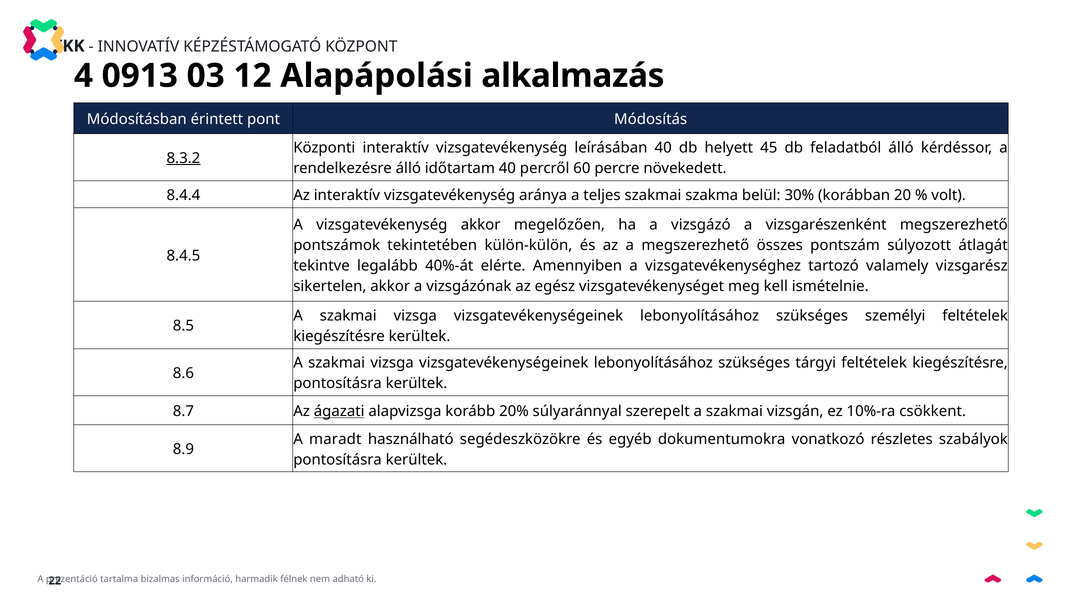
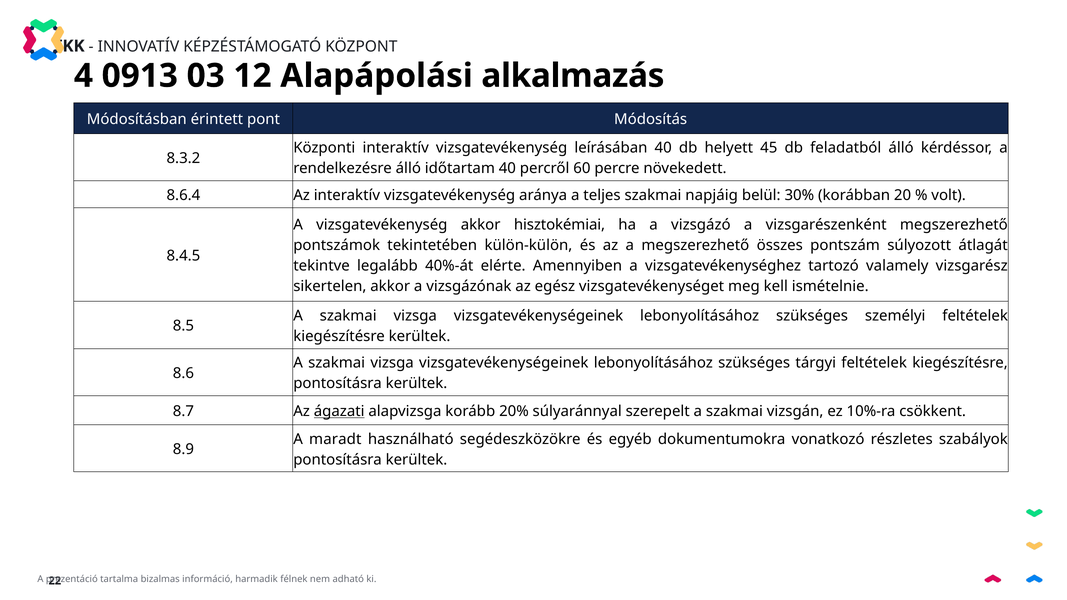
8.3.2 underline: present -> none
8.4.4: 8.4.4 -> 8.6.4
szakma: szakma -> napjáig
megelőzően: megelőzően -> hisztokémiai
